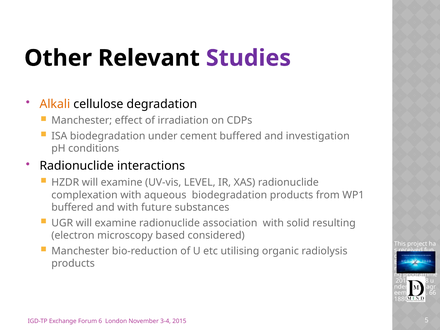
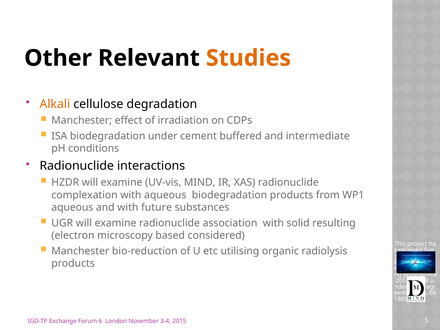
Studies colour: purple -> orange
investigation: investigation -> intermediate
LEVEL: LEVEL -> MIND
buffered at (72, 207): buffered -> aqueous
